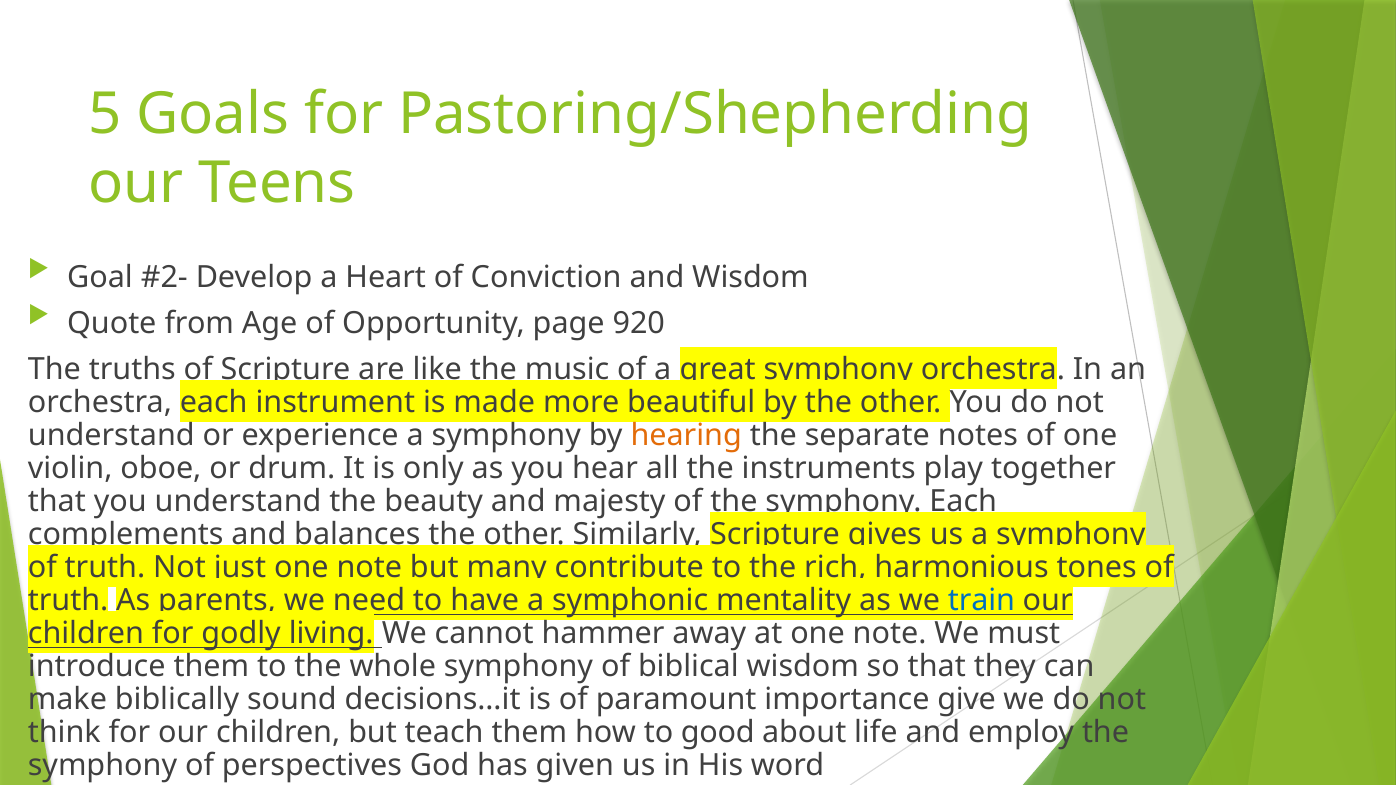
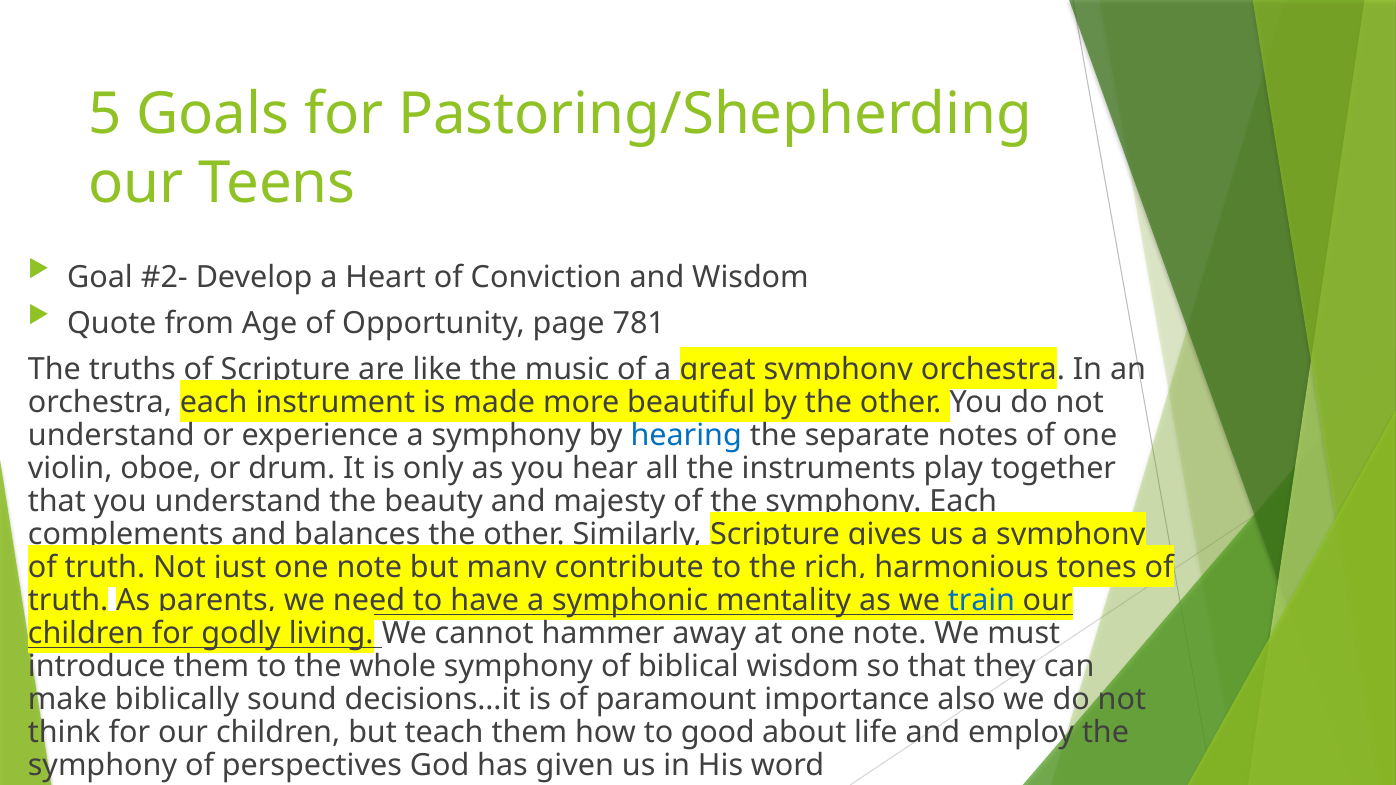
920: 920 -> 781
hearing colour: orange -> blue
give: give -> also
